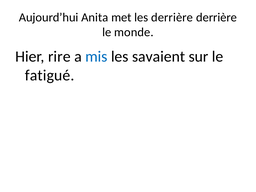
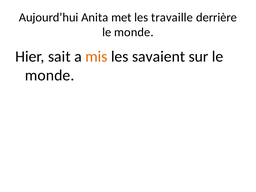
les derrière: derrière -> travaille
rire: rire -> sait
mis colour: blue -> orange
fatigué at (50, 75): fatigué -> monde
